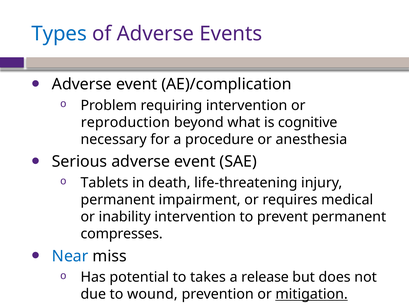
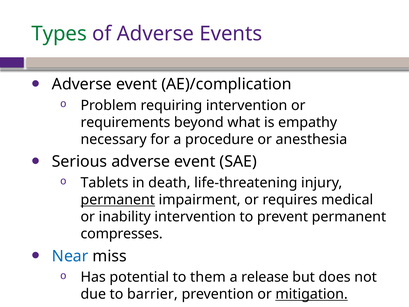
Types colour: blue -> green
reproduction: reproduction -> requirements
cognitive: cognitive -> empathy
permanent at (118, 200) underline: none -> present
takes: takes -> them
wound: wound -> barrier
